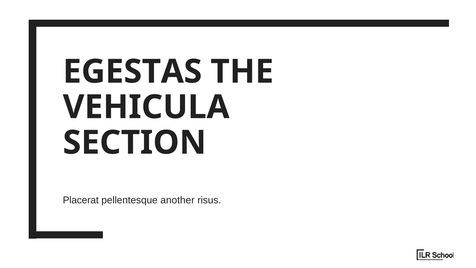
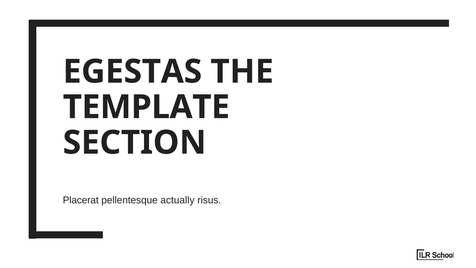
VEHICULA: VEHICULA -> TEMPLATE
another: another -> actually
